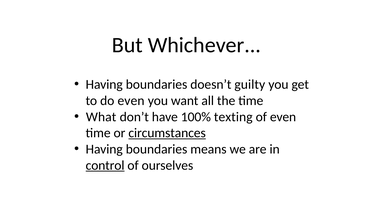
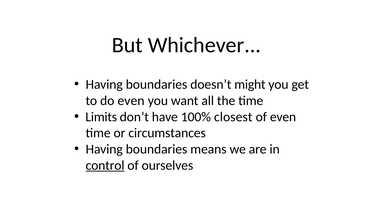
guilty: guilty -> might
What: What -> Limits
texting: texting -> closest
circumstances underline: present -> none
